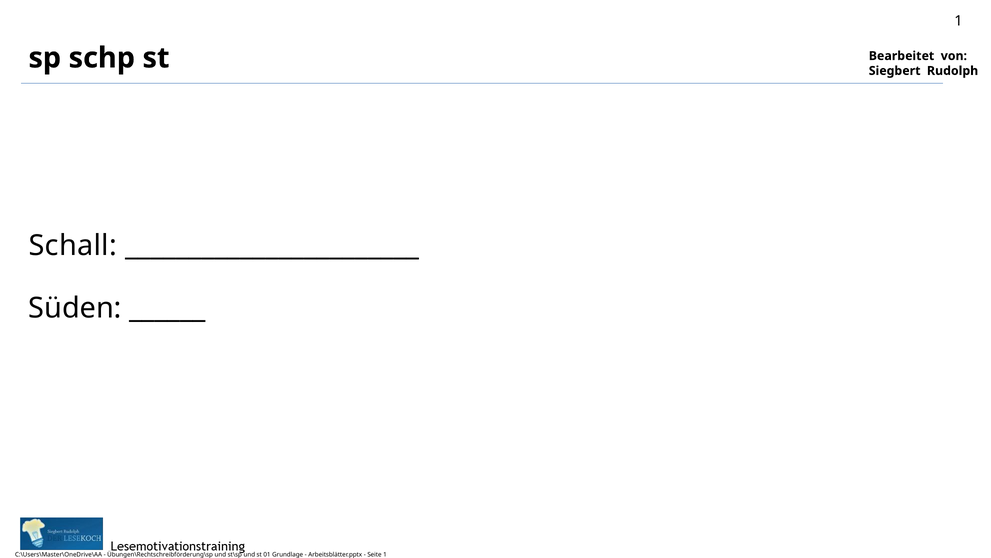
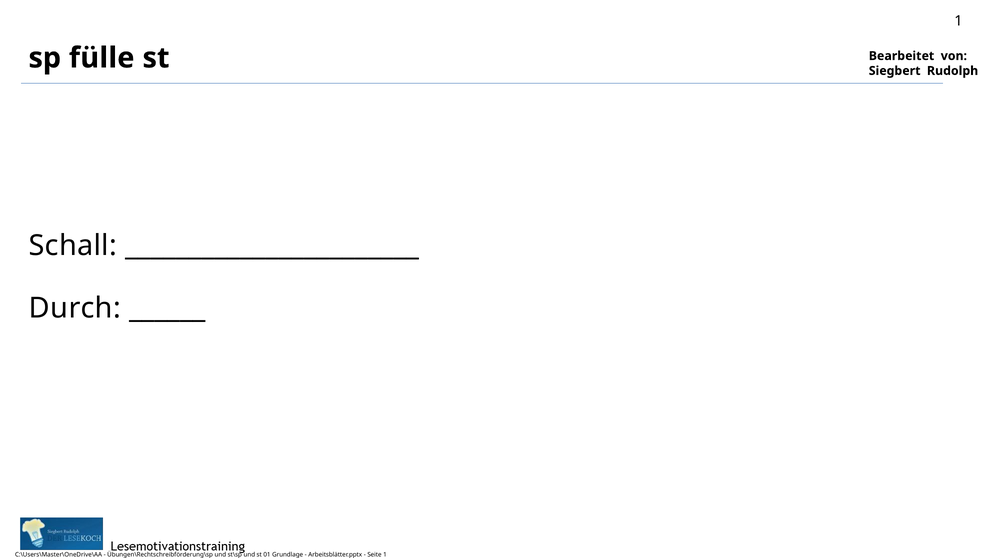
schp: schp -> fülle
Süden: Süden -> Durch
